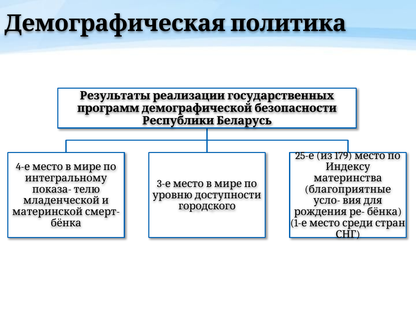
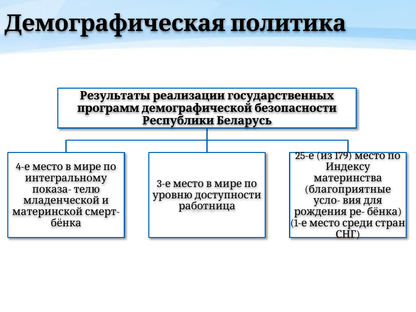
городского: городского -> работница
